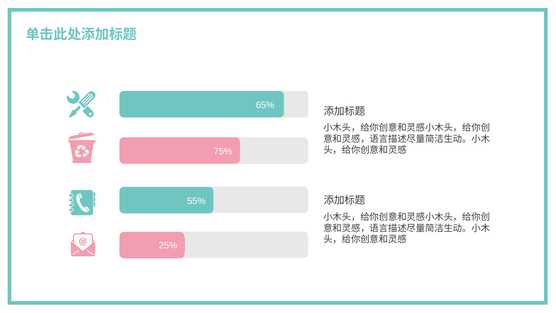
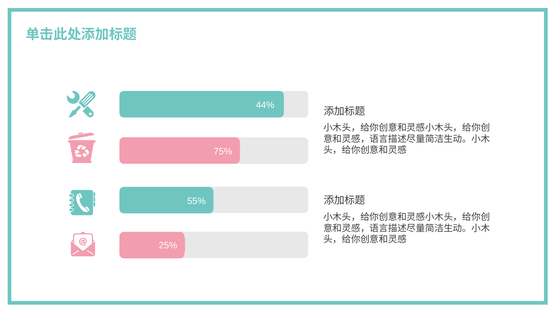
65%: 65% -> 44%
